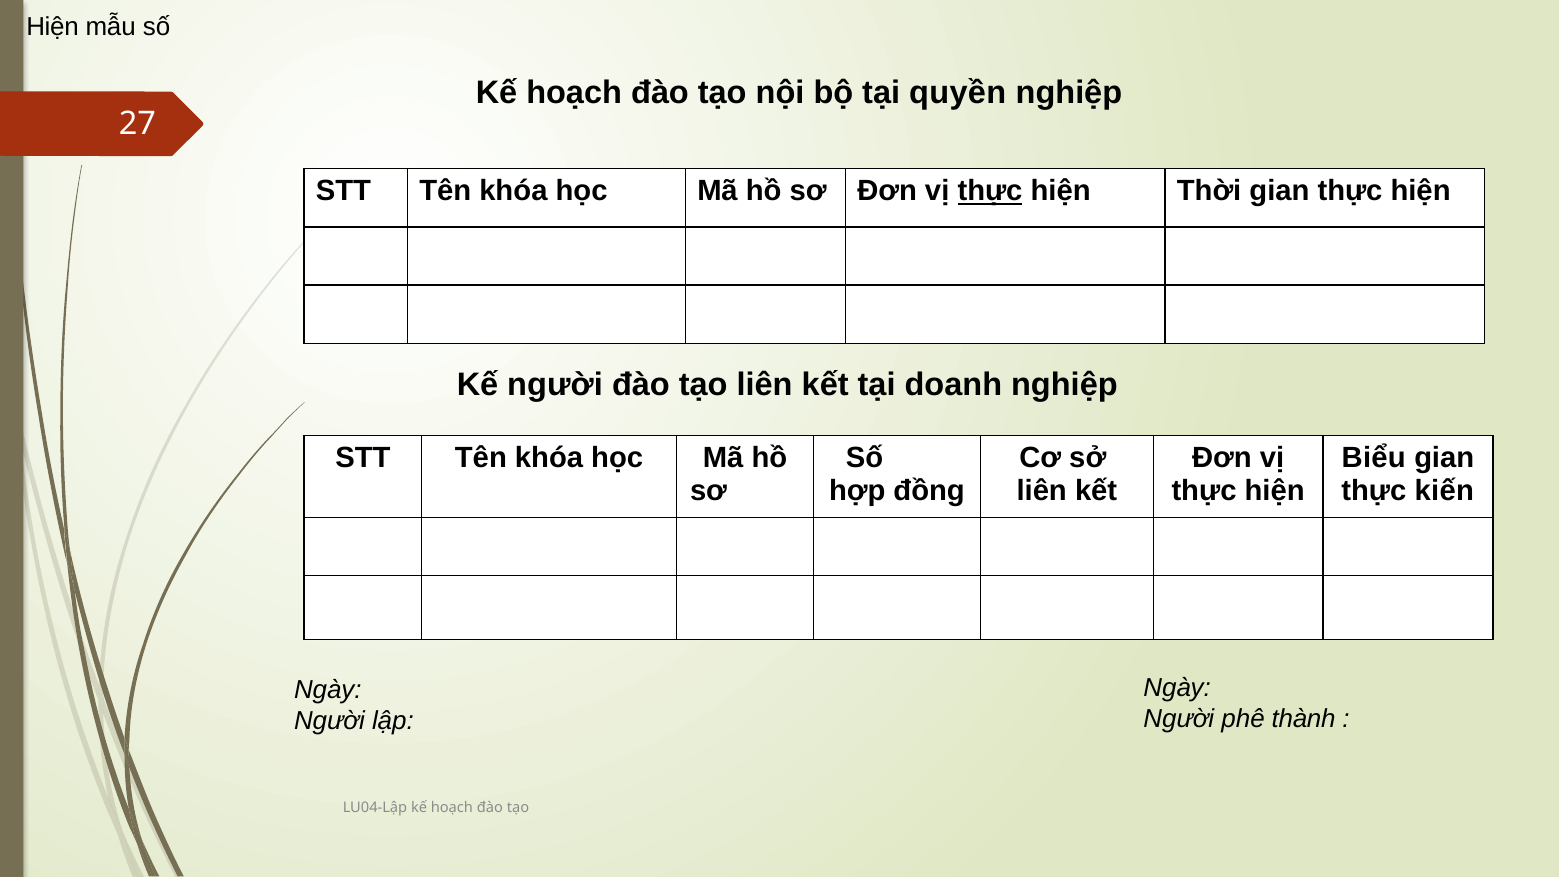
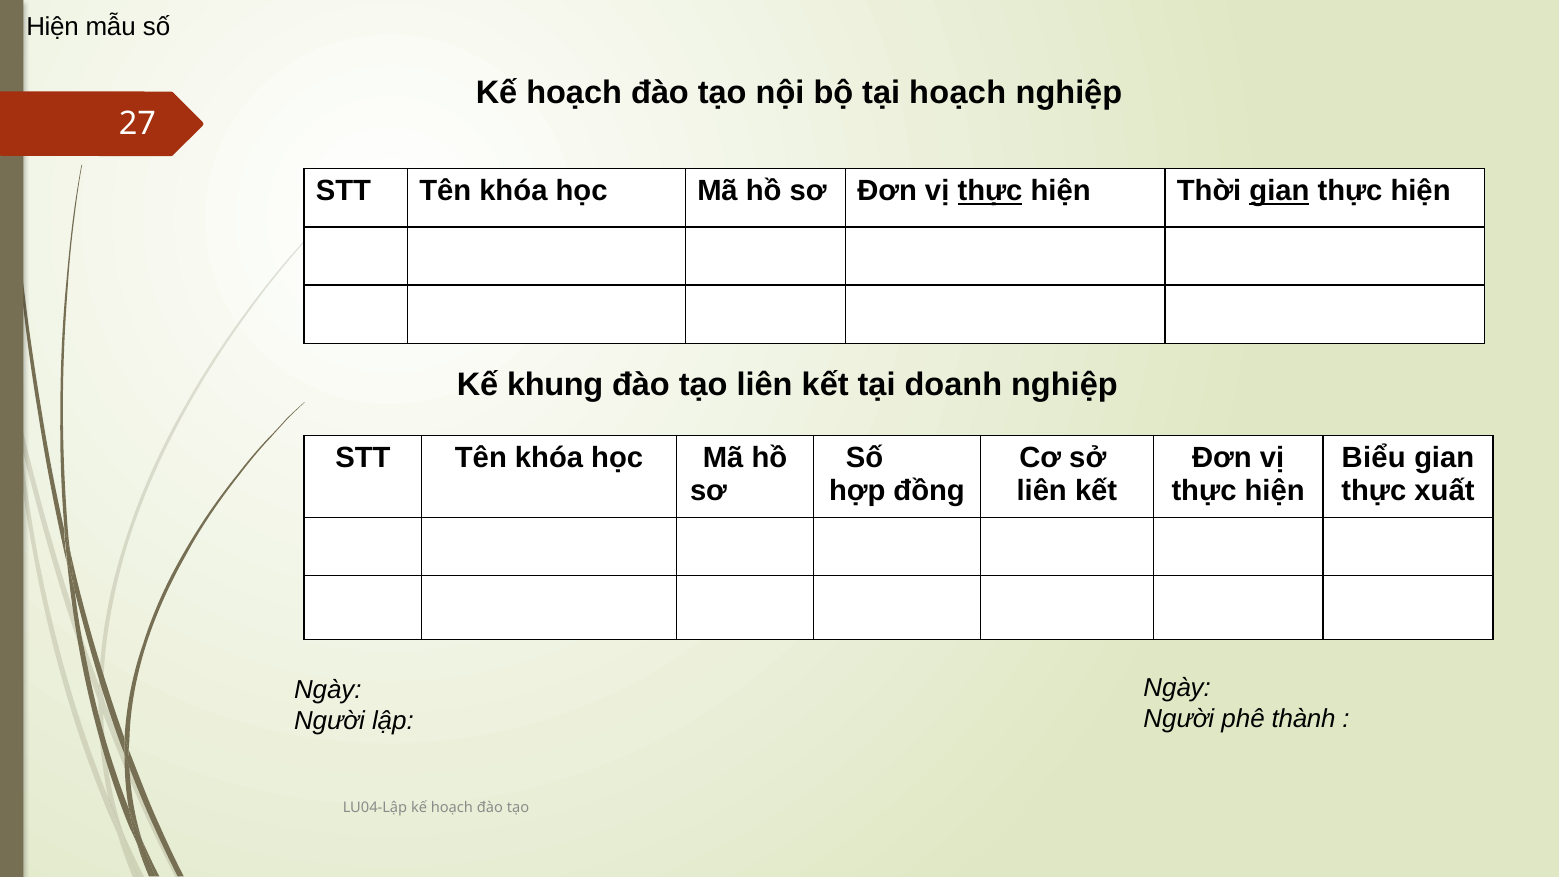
tại quyền: quyền -> hoạch
gian at (1279, 191) underline: none -> present
Kế người: người -> khung
kiến: kiến -> xuất
